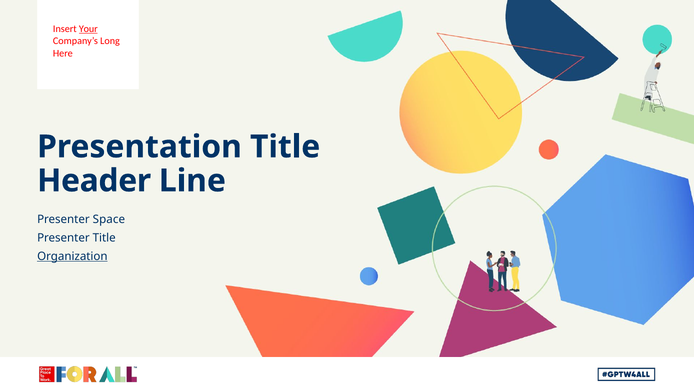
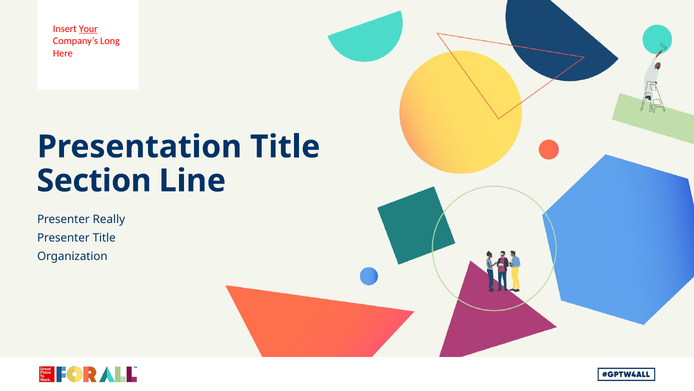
Header: Header -> Section
Space: Space -> Really
Organization underline: present -> none
